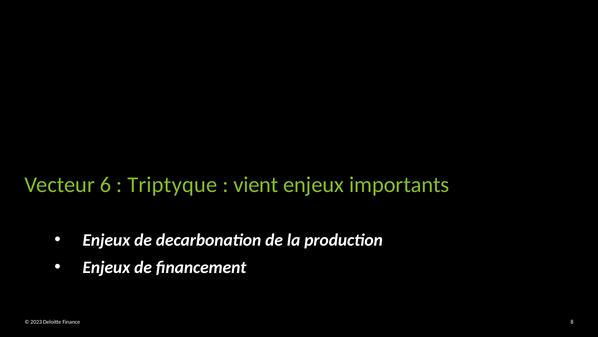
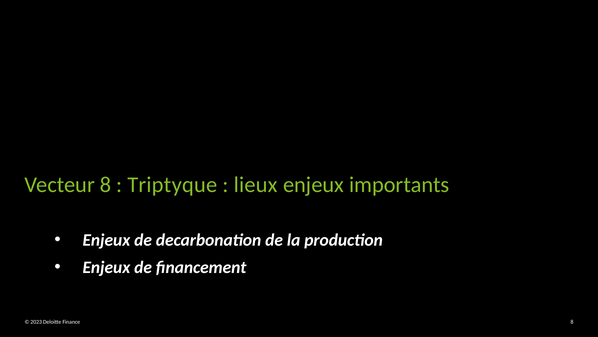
Vecteur 6: 6 -> 8
vient: vient -> lieux
